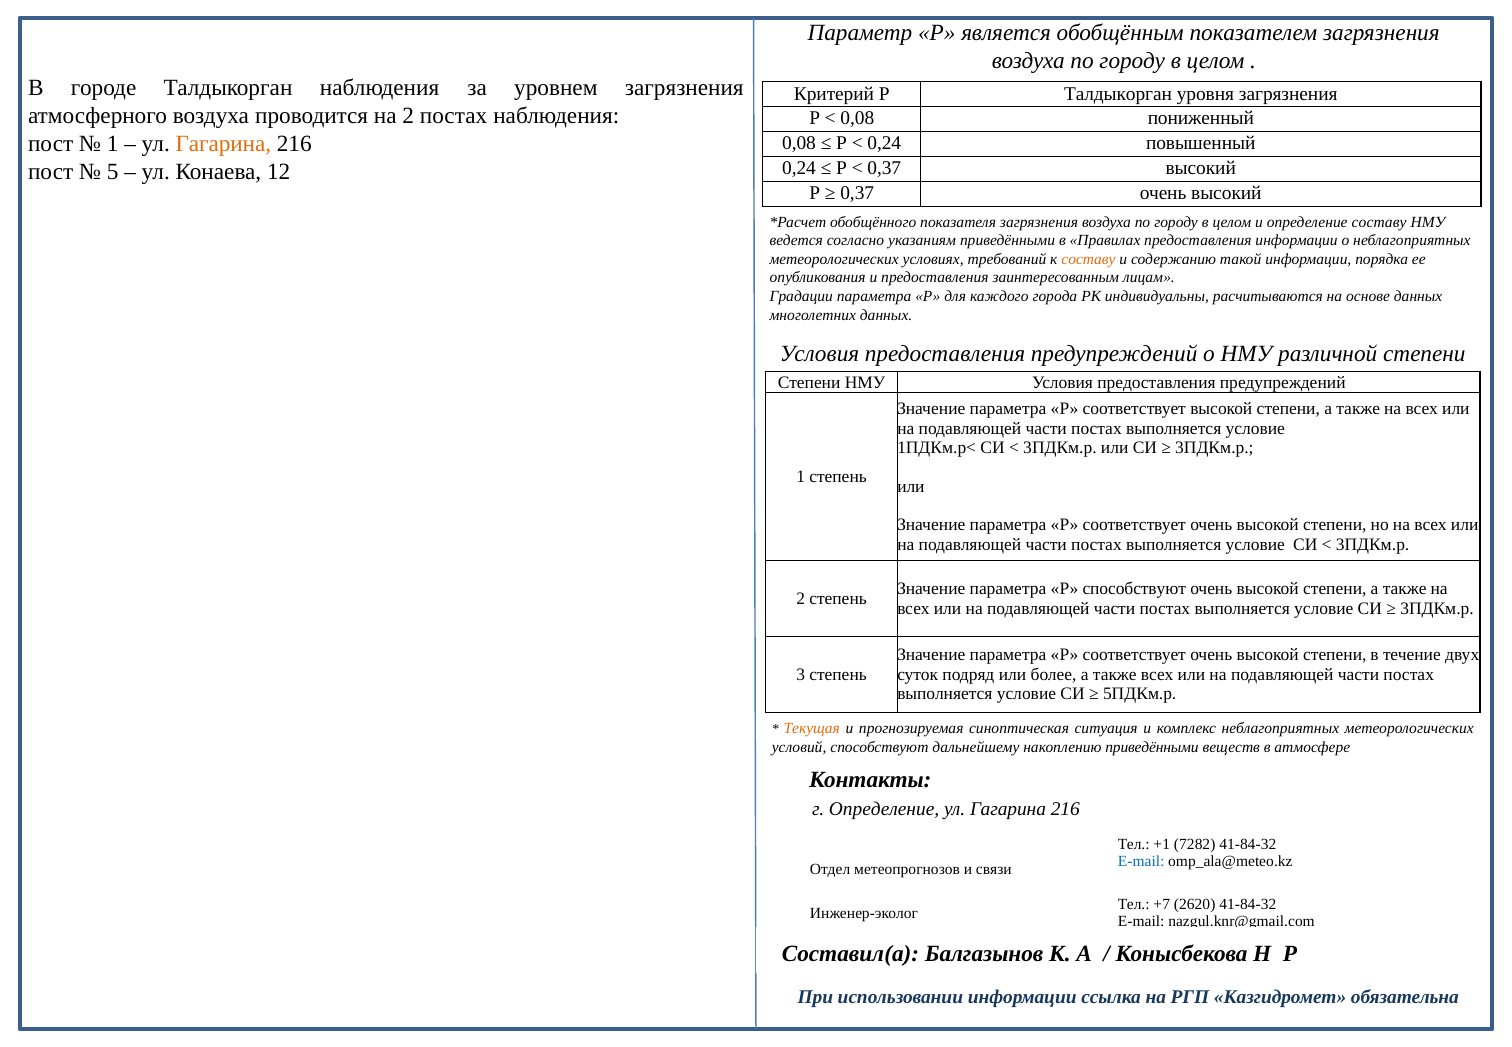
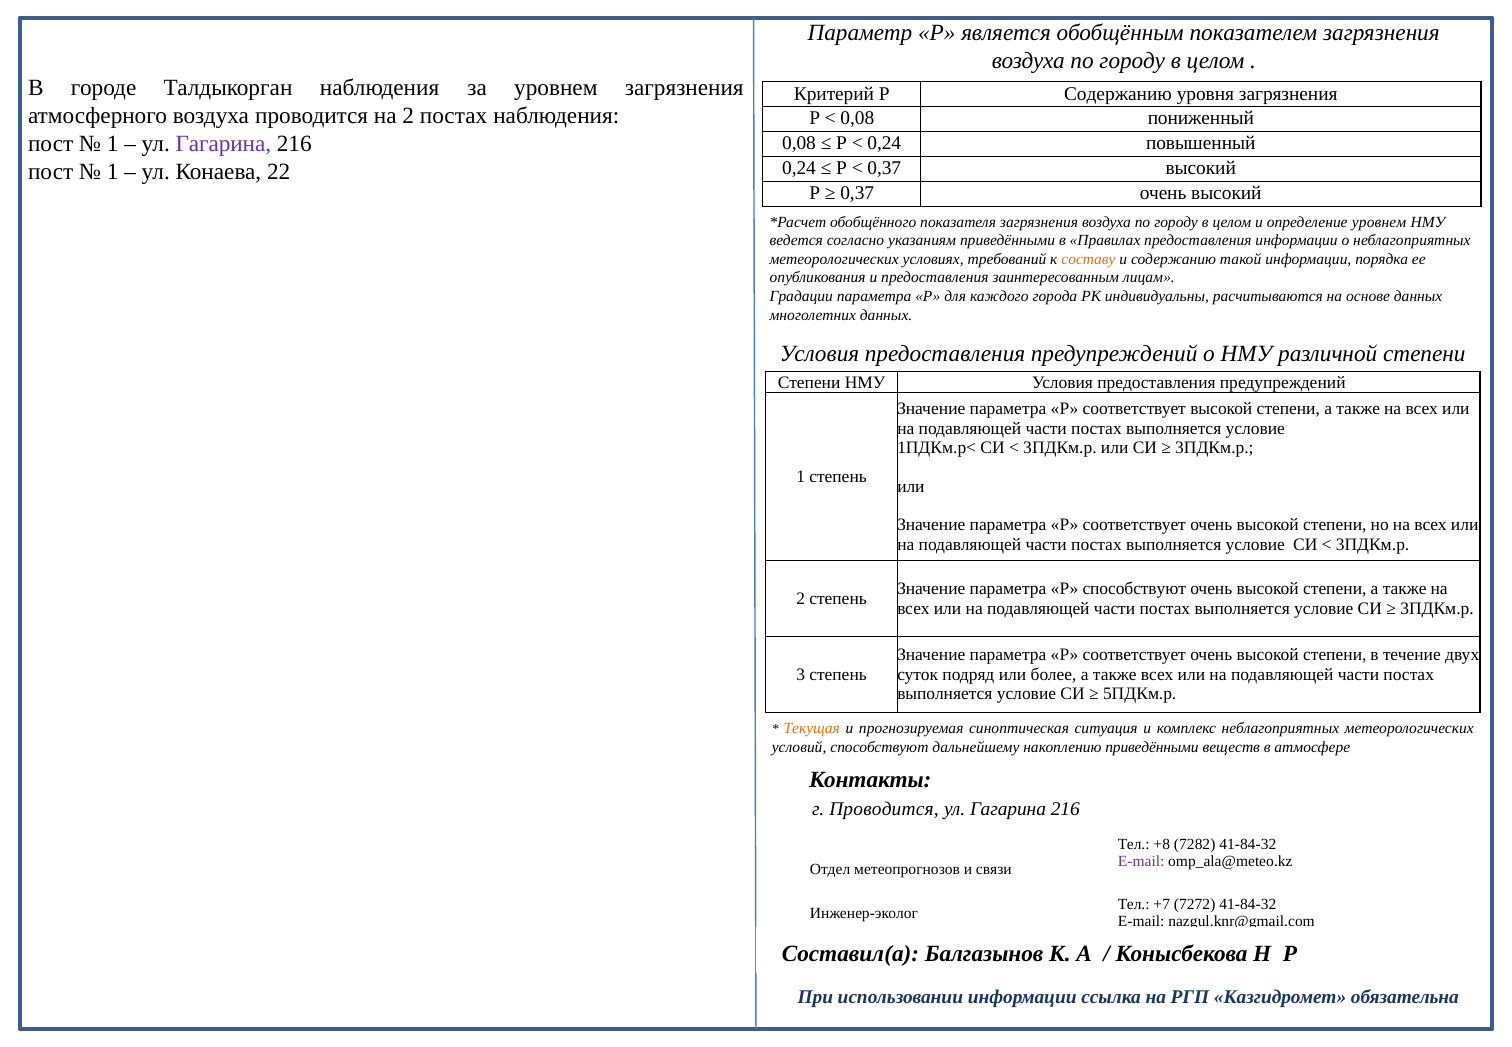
Р Талдыкорган: Талдыкорган -> Содержанию
Гагарина at (223, 144) colour: orange -> purple
5 at (113, 172): 5 -> 1
12: 12 -> 22
определение составу: составу -> уровнем
г Определение: Определение -> Проводится
+1: +1 -> +8
E-mail at (1141, 861) colour: blue -> purple
2620: 2620 -> 7272
